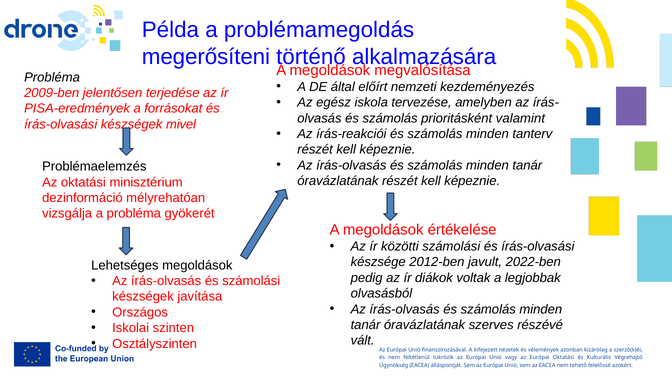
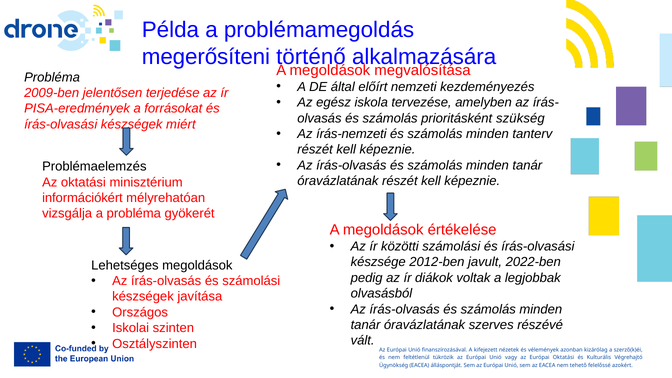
valamint: valamint -> szükség
mivel: mivel -> miért
írás-reakciói: írás-reakciói -> írás-nemzeti
dezinformáció: dezinformáció -> információkért
